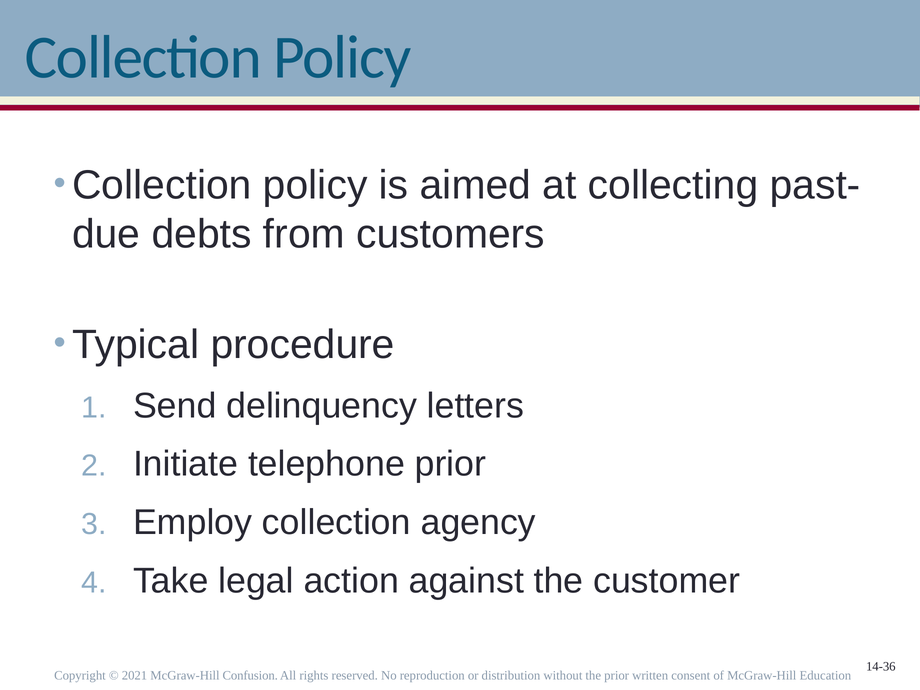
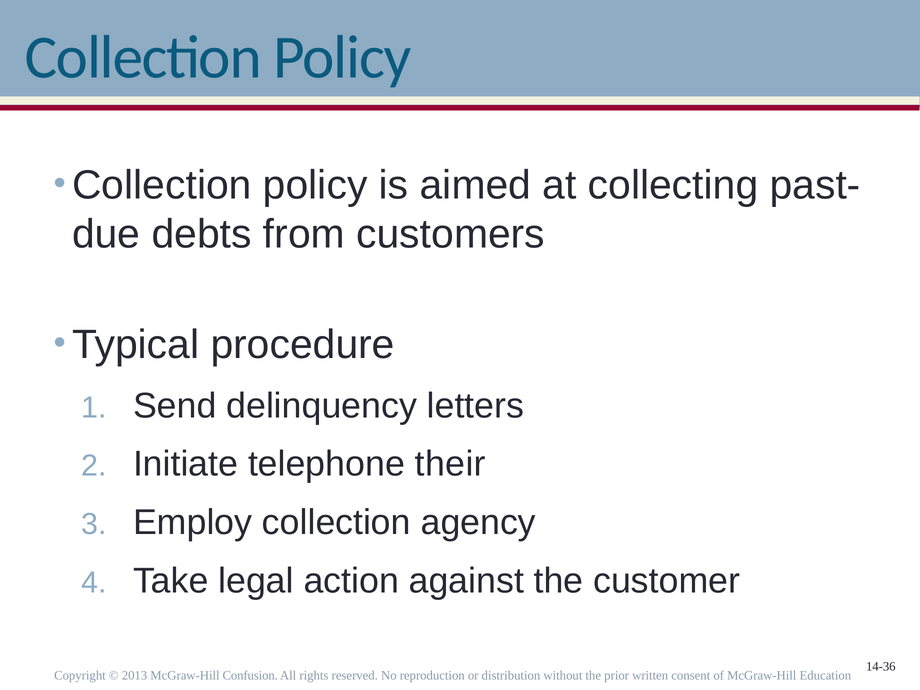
telephone prior: prior -> their
2021: 2021 -> 2013
